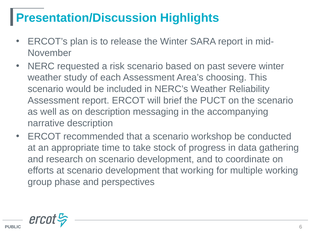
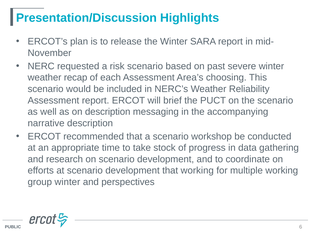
study: study -> recap
group phase: phase -> winter
